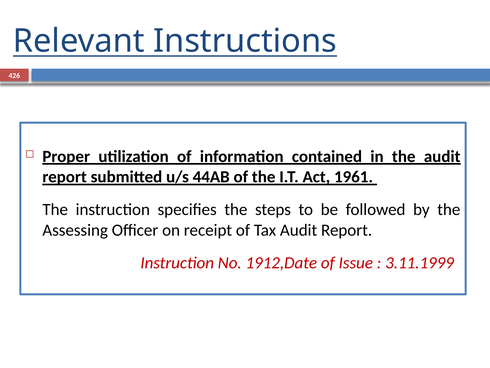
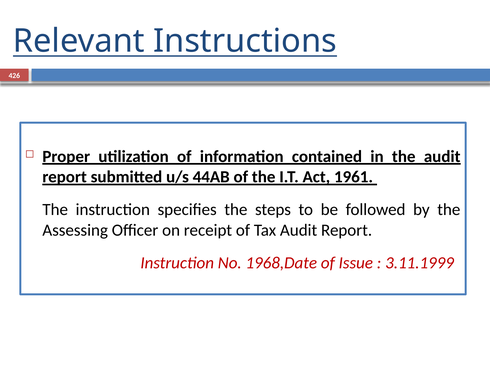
1912,Date: 1912,Date -> 1968,Date
